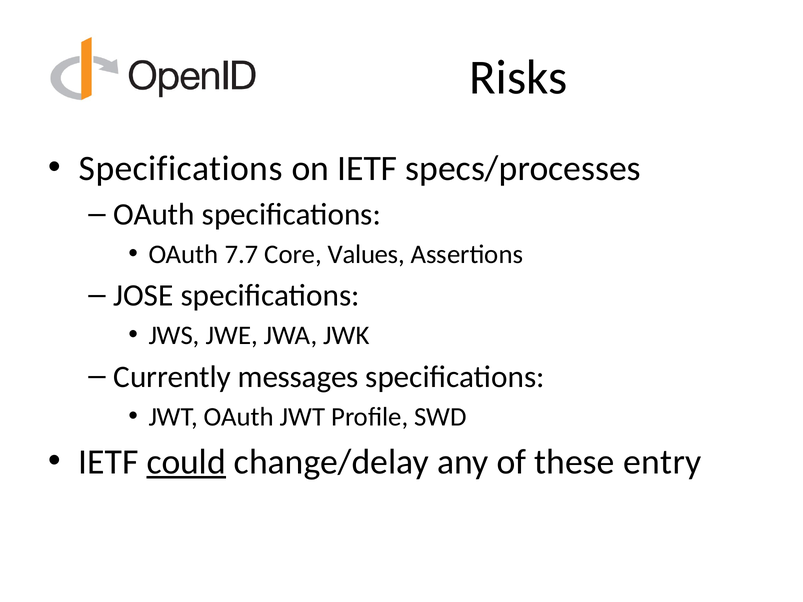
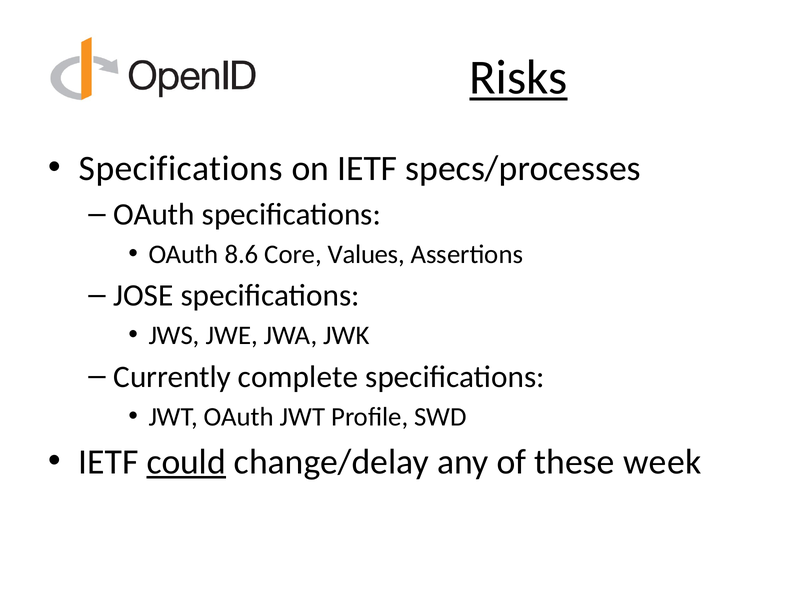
Risks underline: none -> present
7.7: 7.7 -> 8.6
messages: messages -> complete
entry: entry -> week
